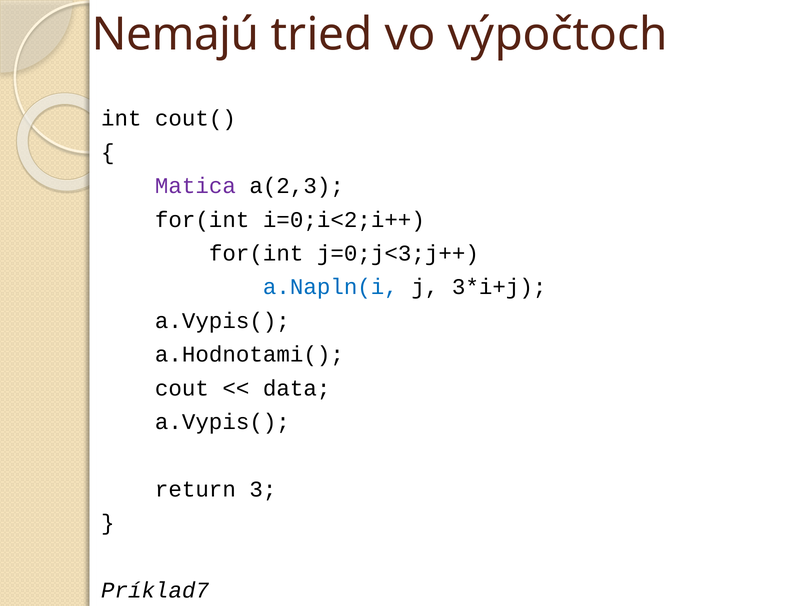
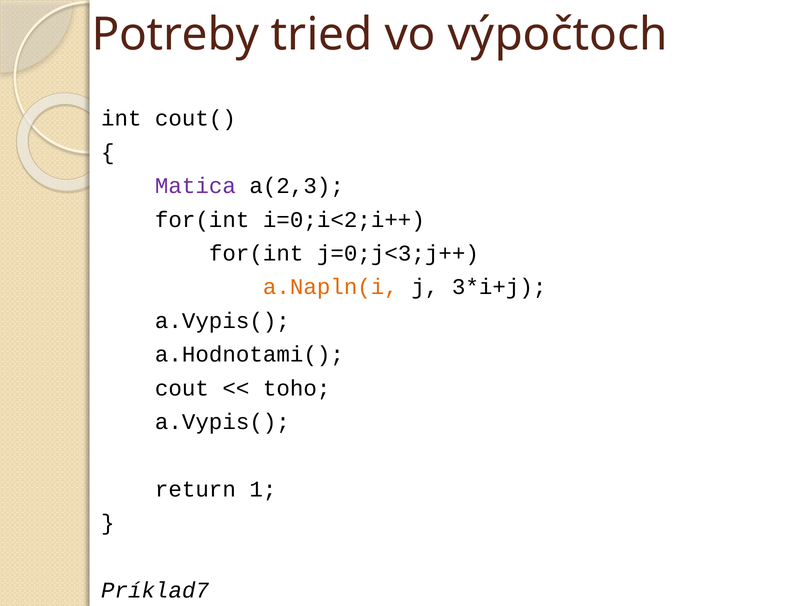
Nemajú: Nemajú -> Potreby
a.Napln(i colour: blue -> orange
data: data -> toho
3: 3 -> 1
